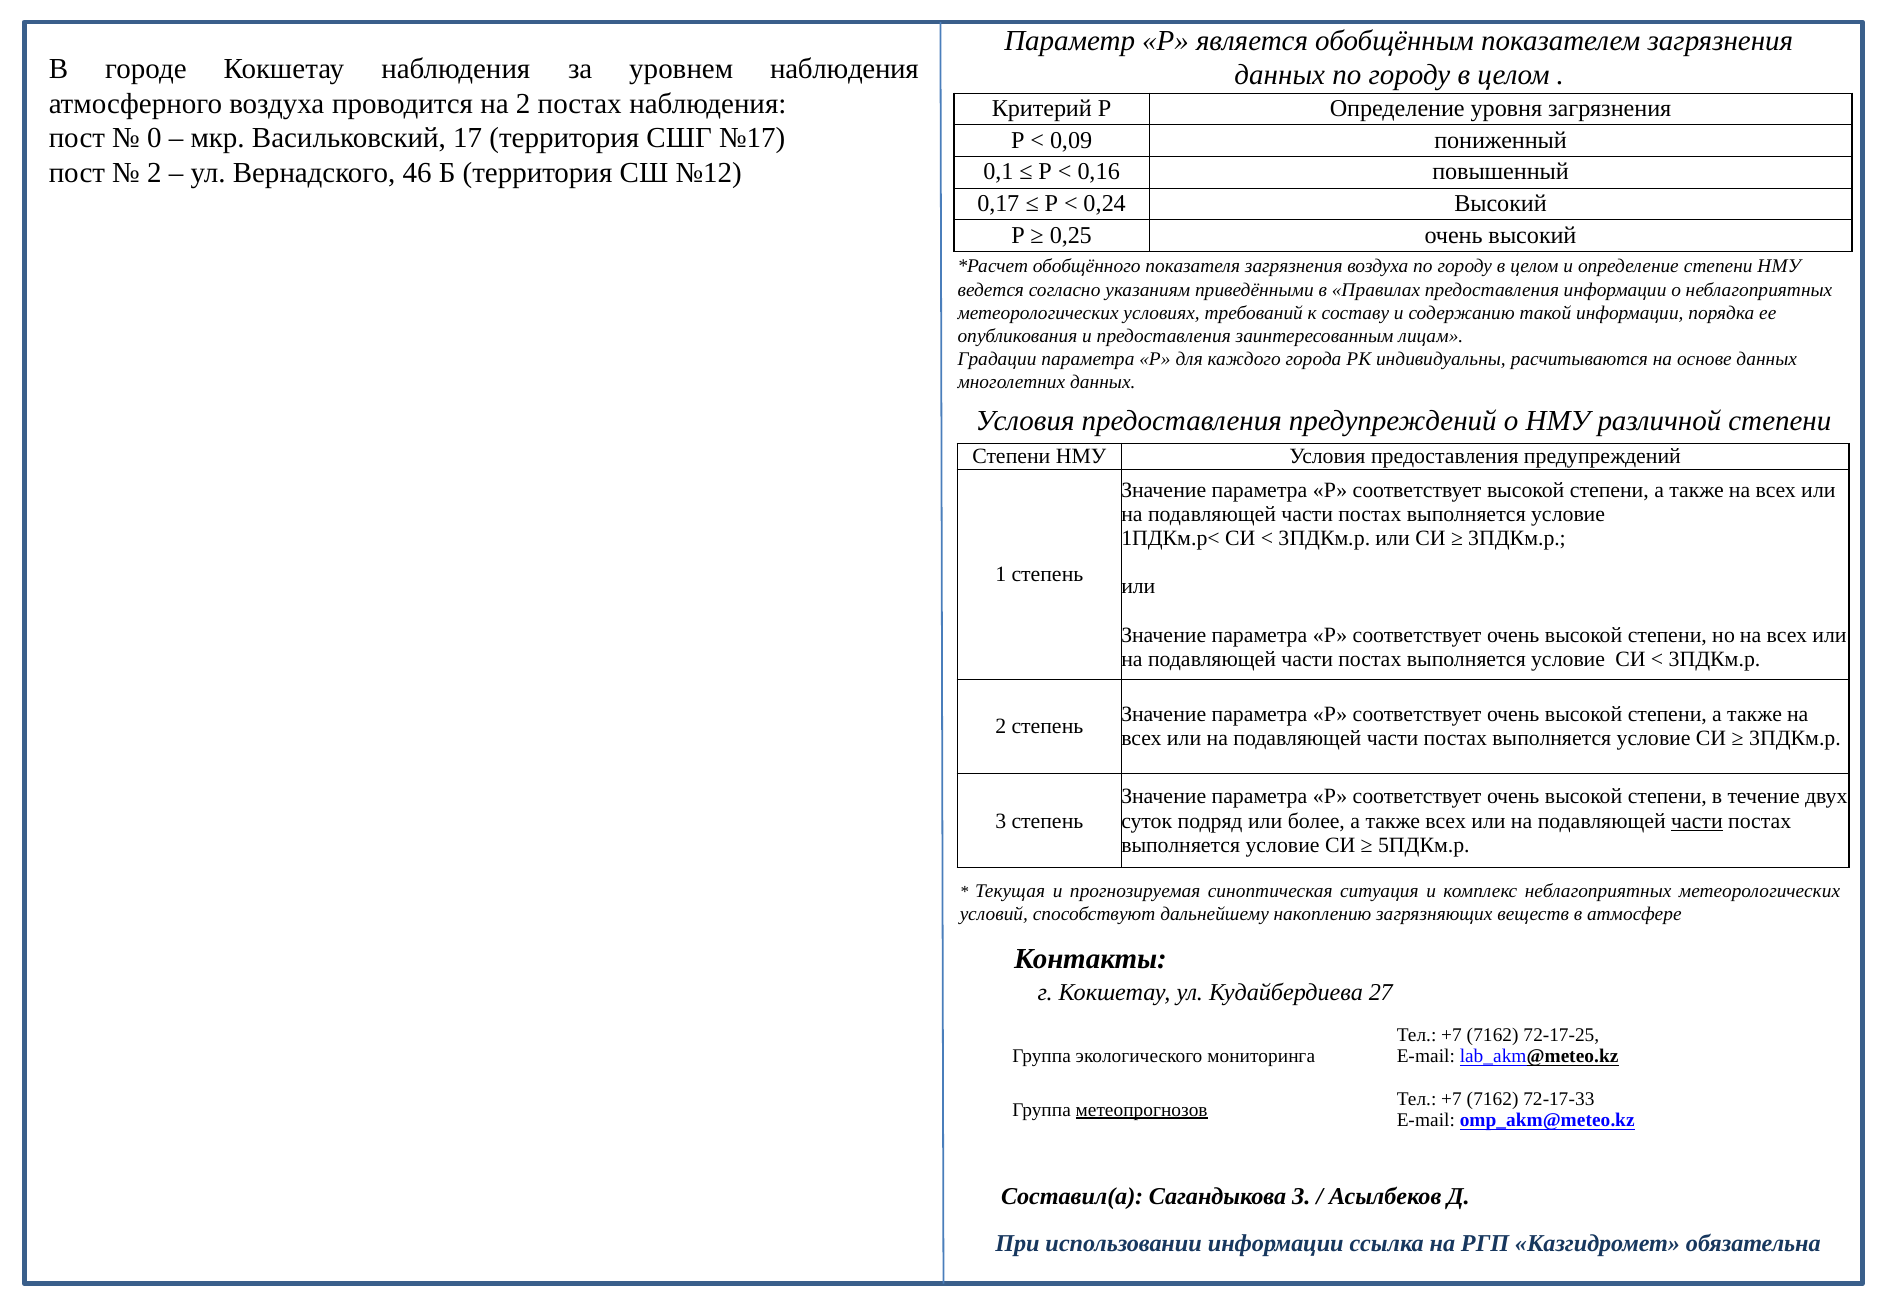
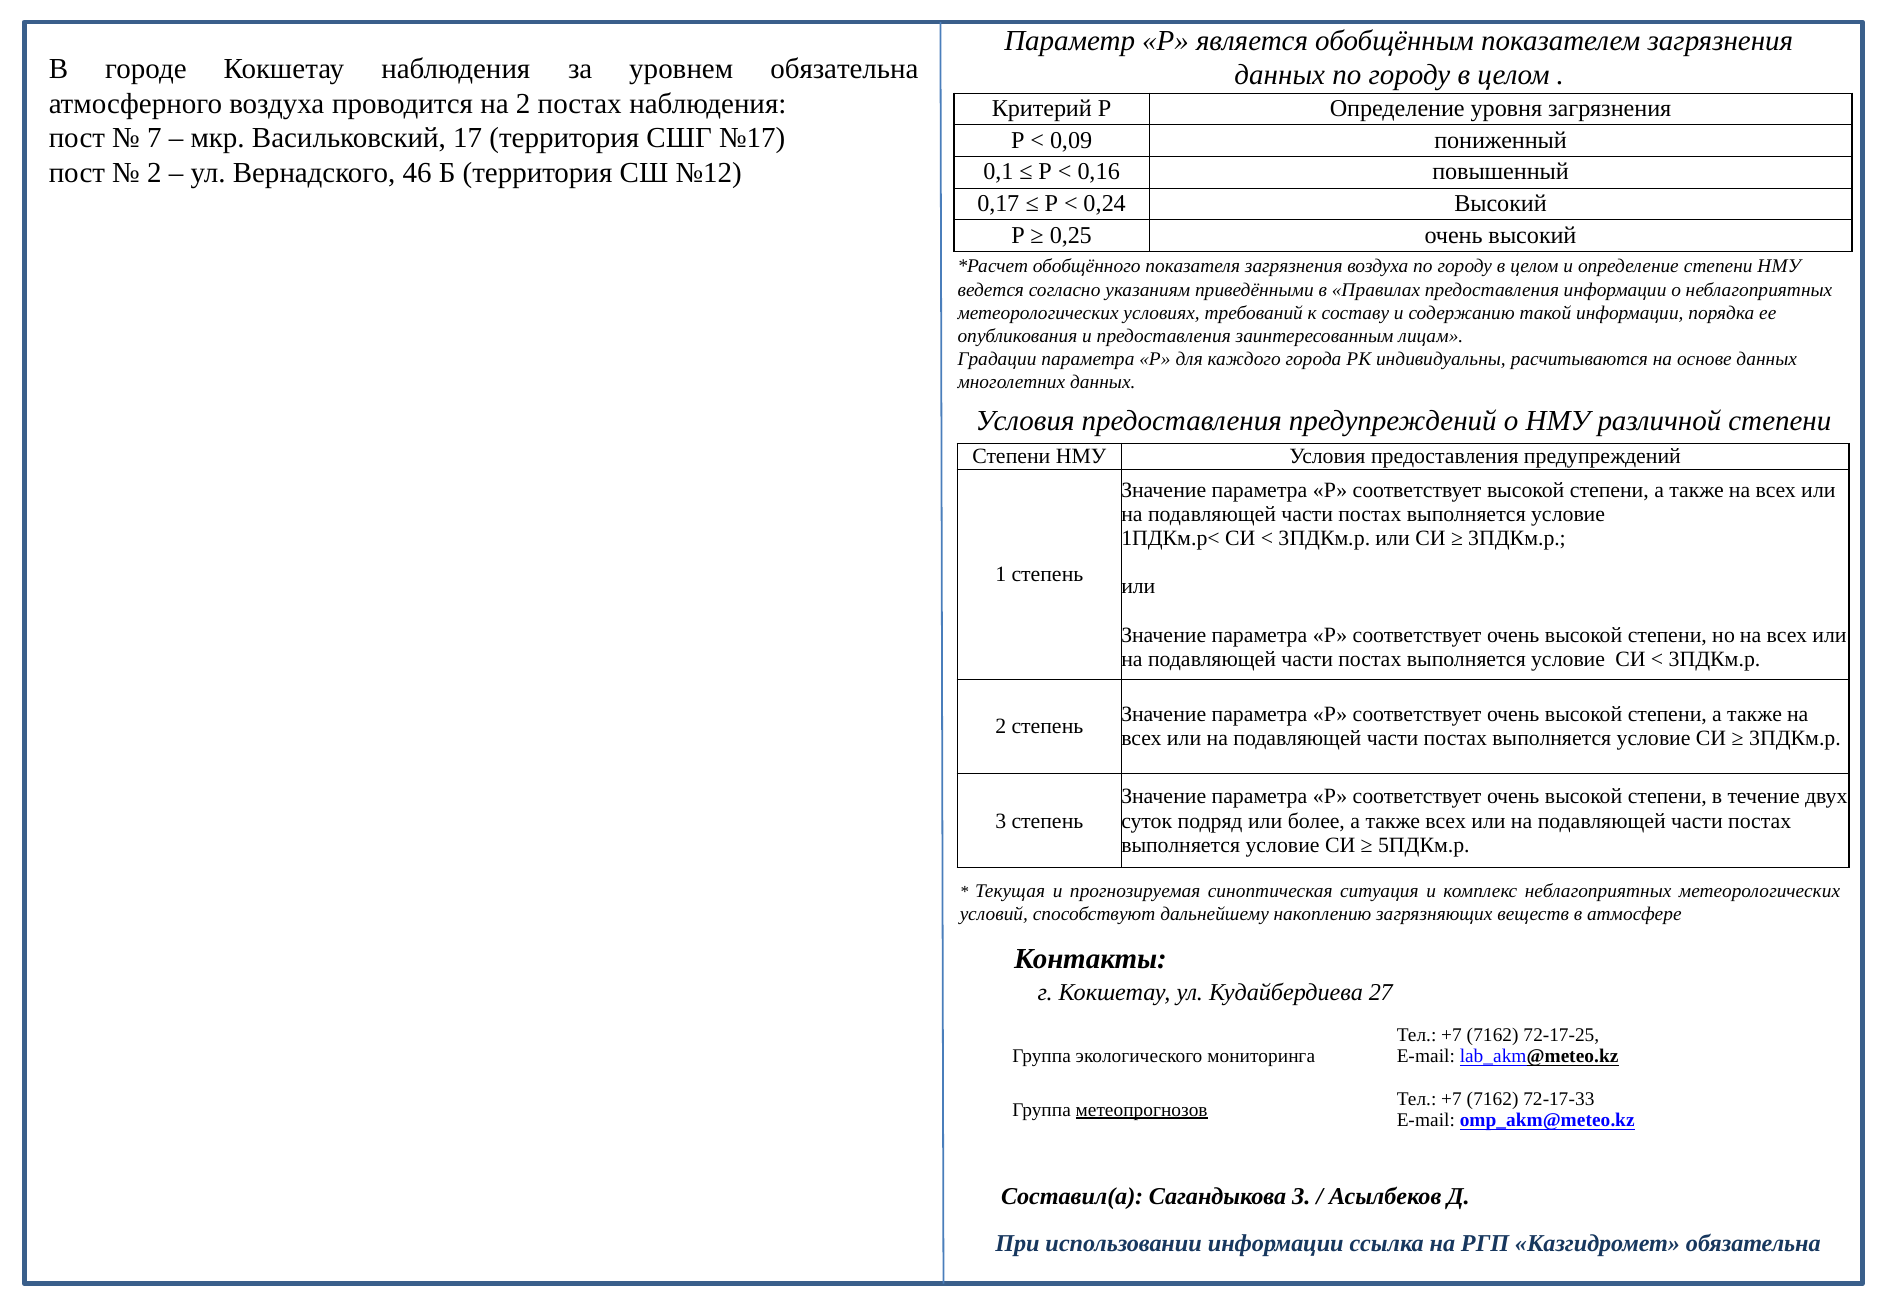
уровнем наблюдения: наблюдения -> обязательна
0: 0 -> 7
части at (1697, 821) underline: present -> none
